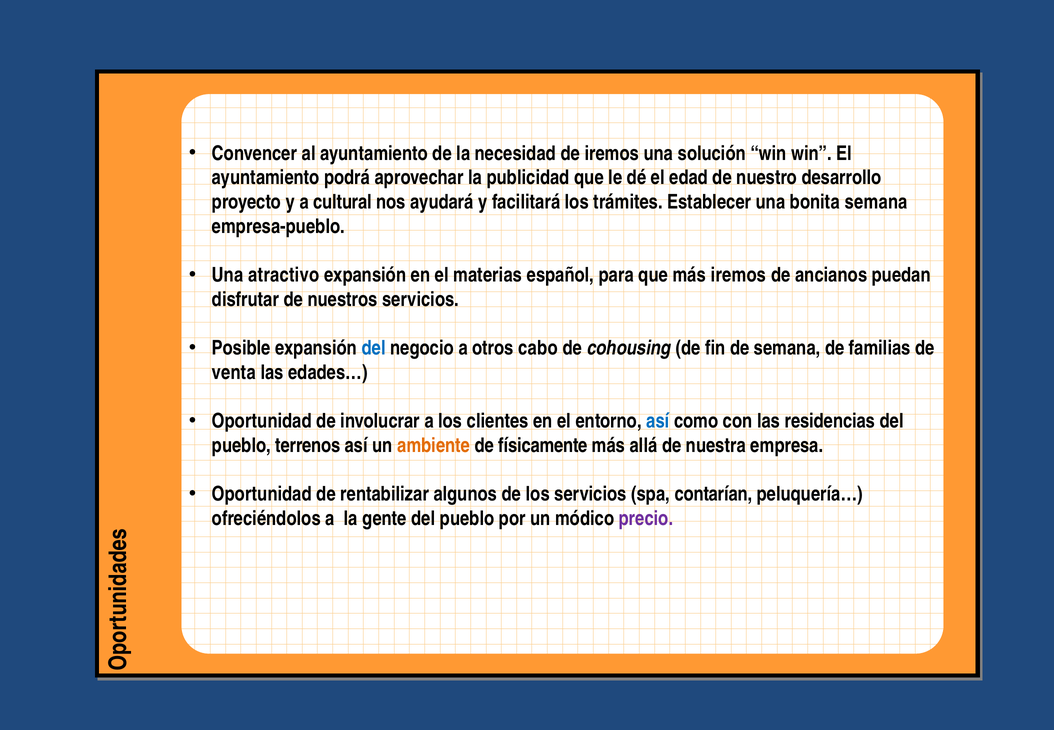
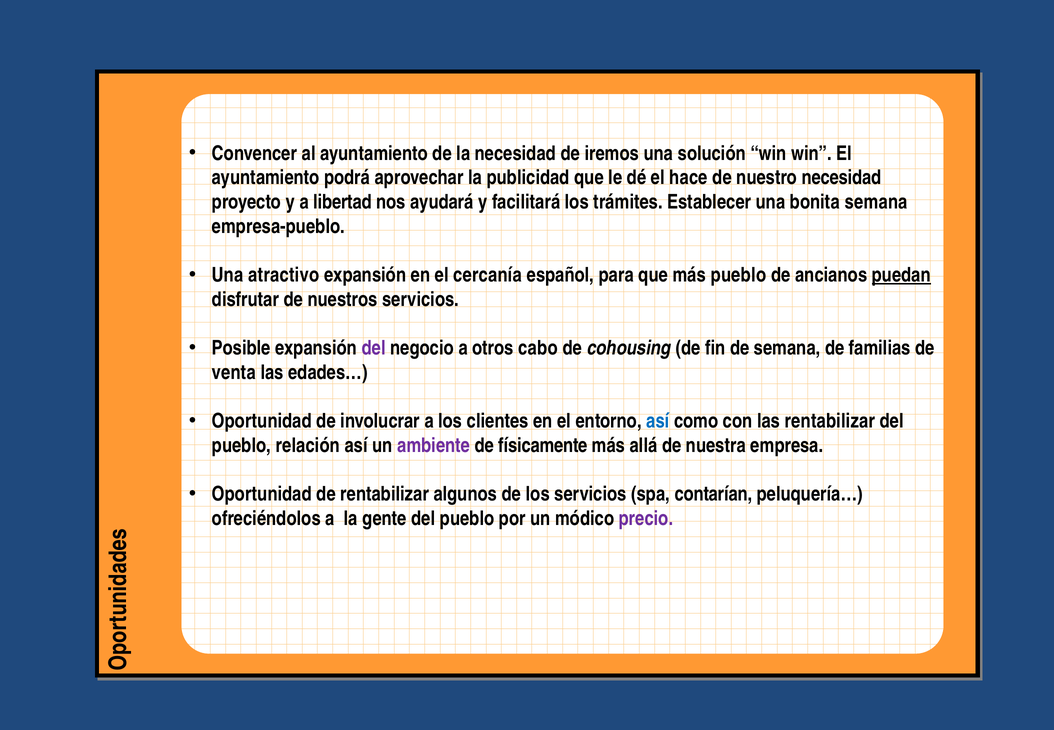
edad: edad -> hace
nuestro desarrollo: desarrollo -> necesidad
cultural: cultural -> libertad
materias: materias -> cercanía
más iremos: iremos -> pueblo
puedan underline: none -> present
del at (374, 348) colour: blue -> purple
las residencias: residencias -> rentabilizar
terrenos: terrenos -> relación
ambiente colour: orange -> purple
